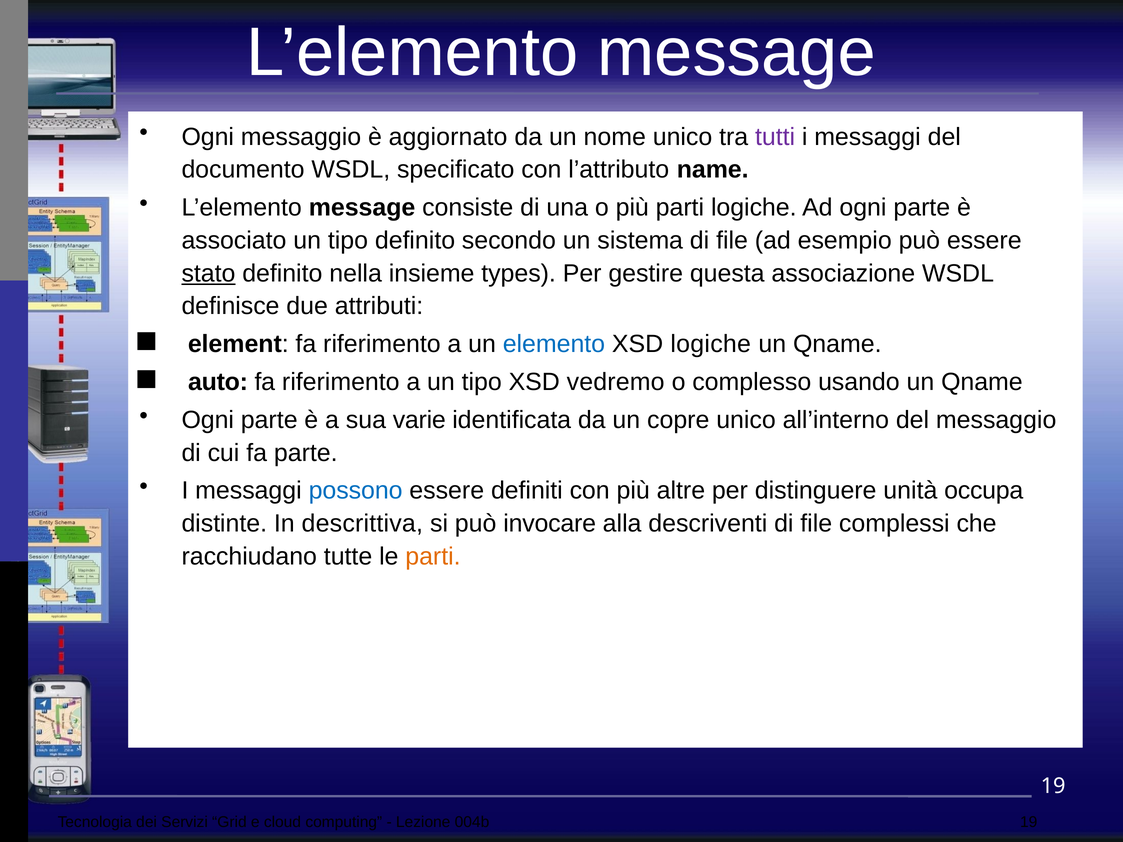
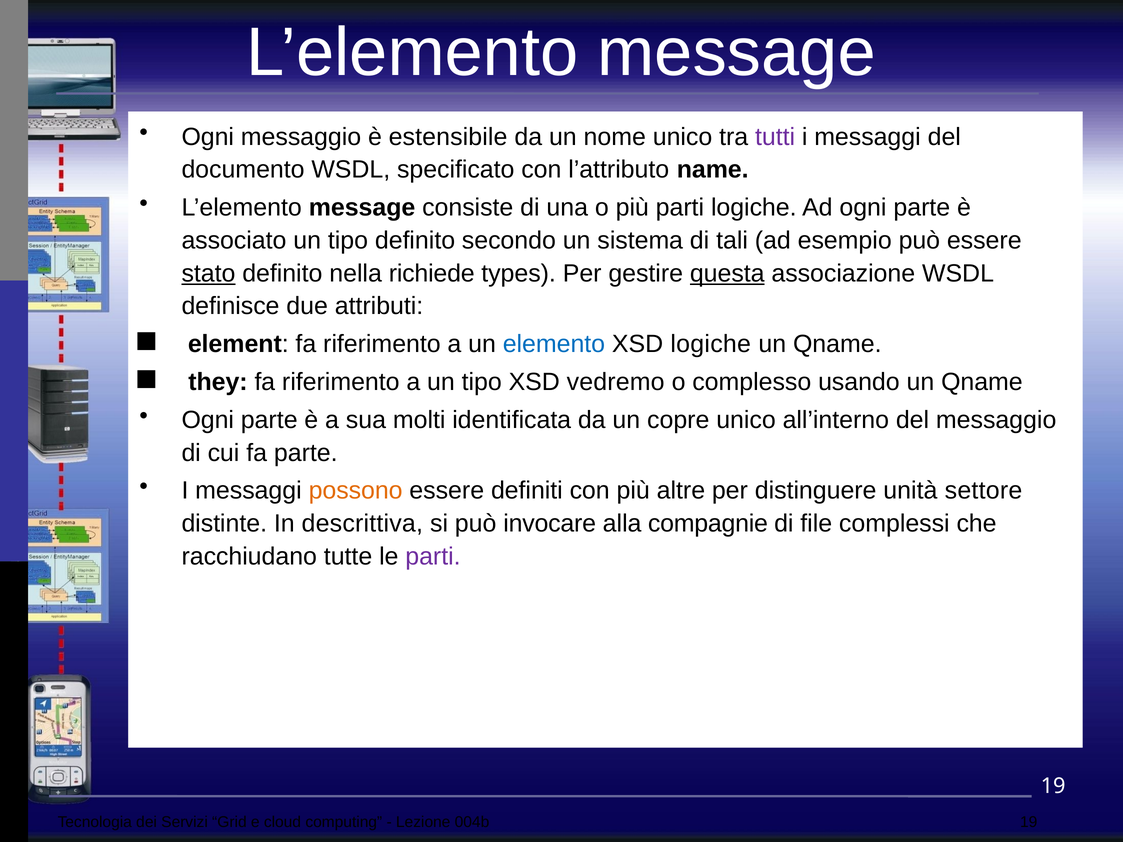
aggiornato: aggiornato -> estensibile
sistema di file: file -> tali
insieme: insieme -> richiede
questa underline: none -> present
auto: auto -> they
varie: varie -> molti
possono colour: blue -> orange
occupa: occupa -> settore
descriventi: descriventi -> compagnie
parti at (433, 557) colour: orange -> purple
